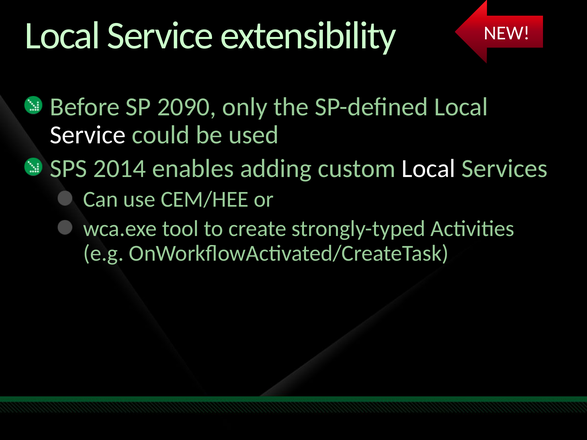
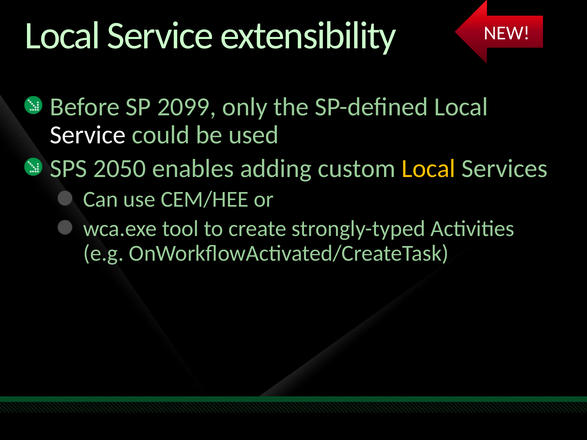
2090: 2090 -> 2099
2014: 2014 -> 2050
Local at (429, 169) colour: white -> yellow
